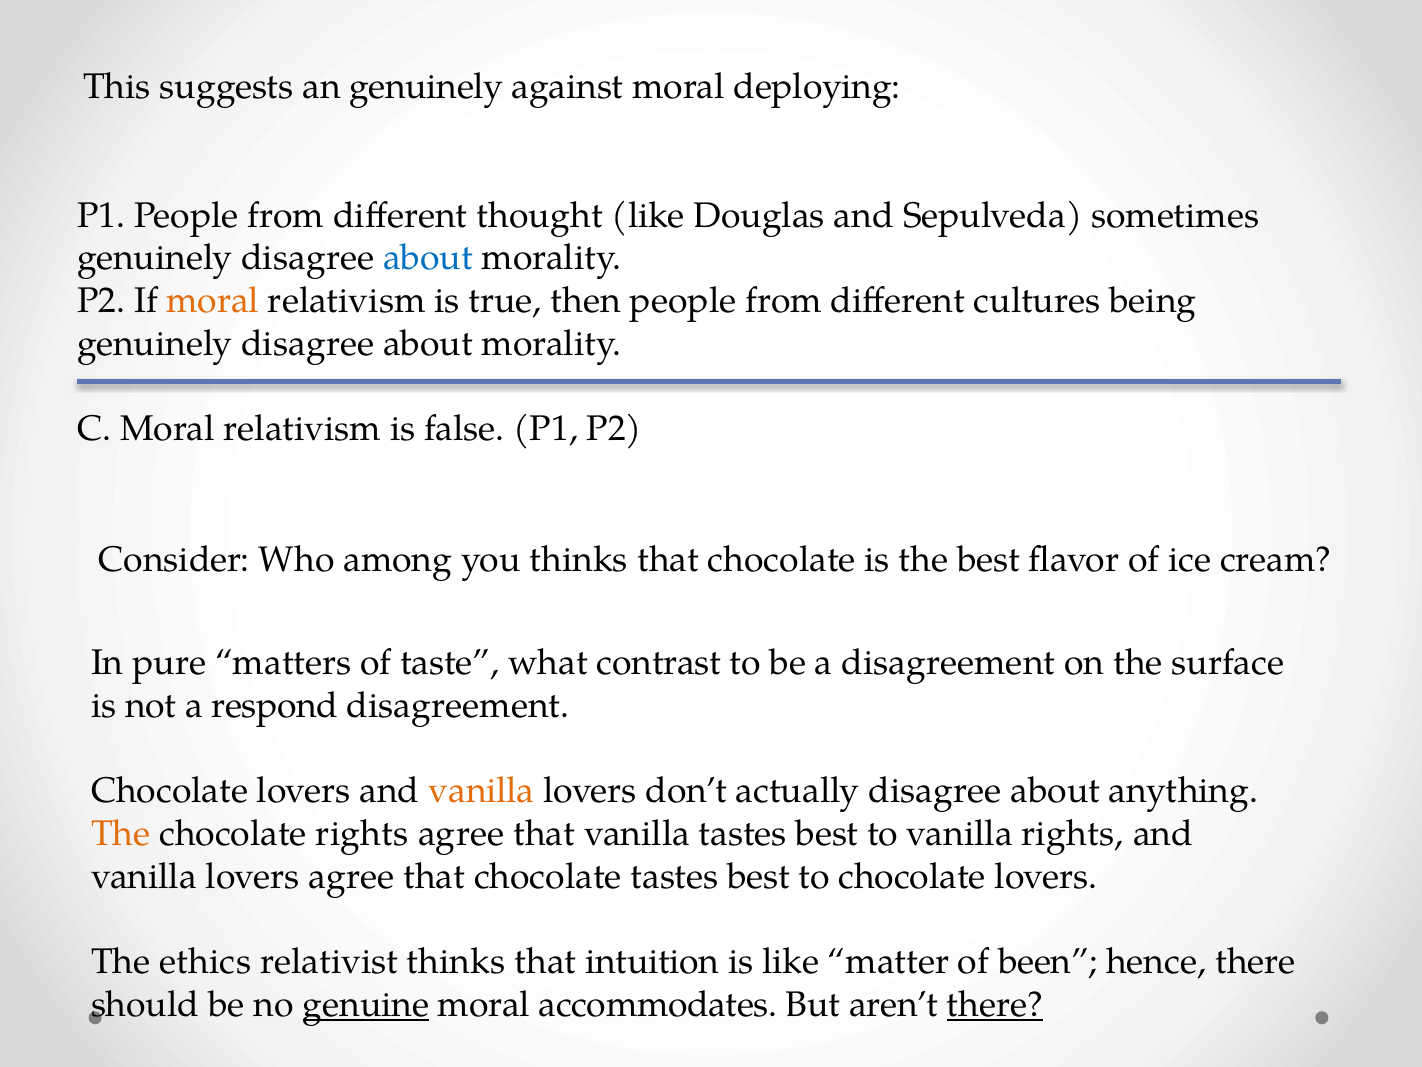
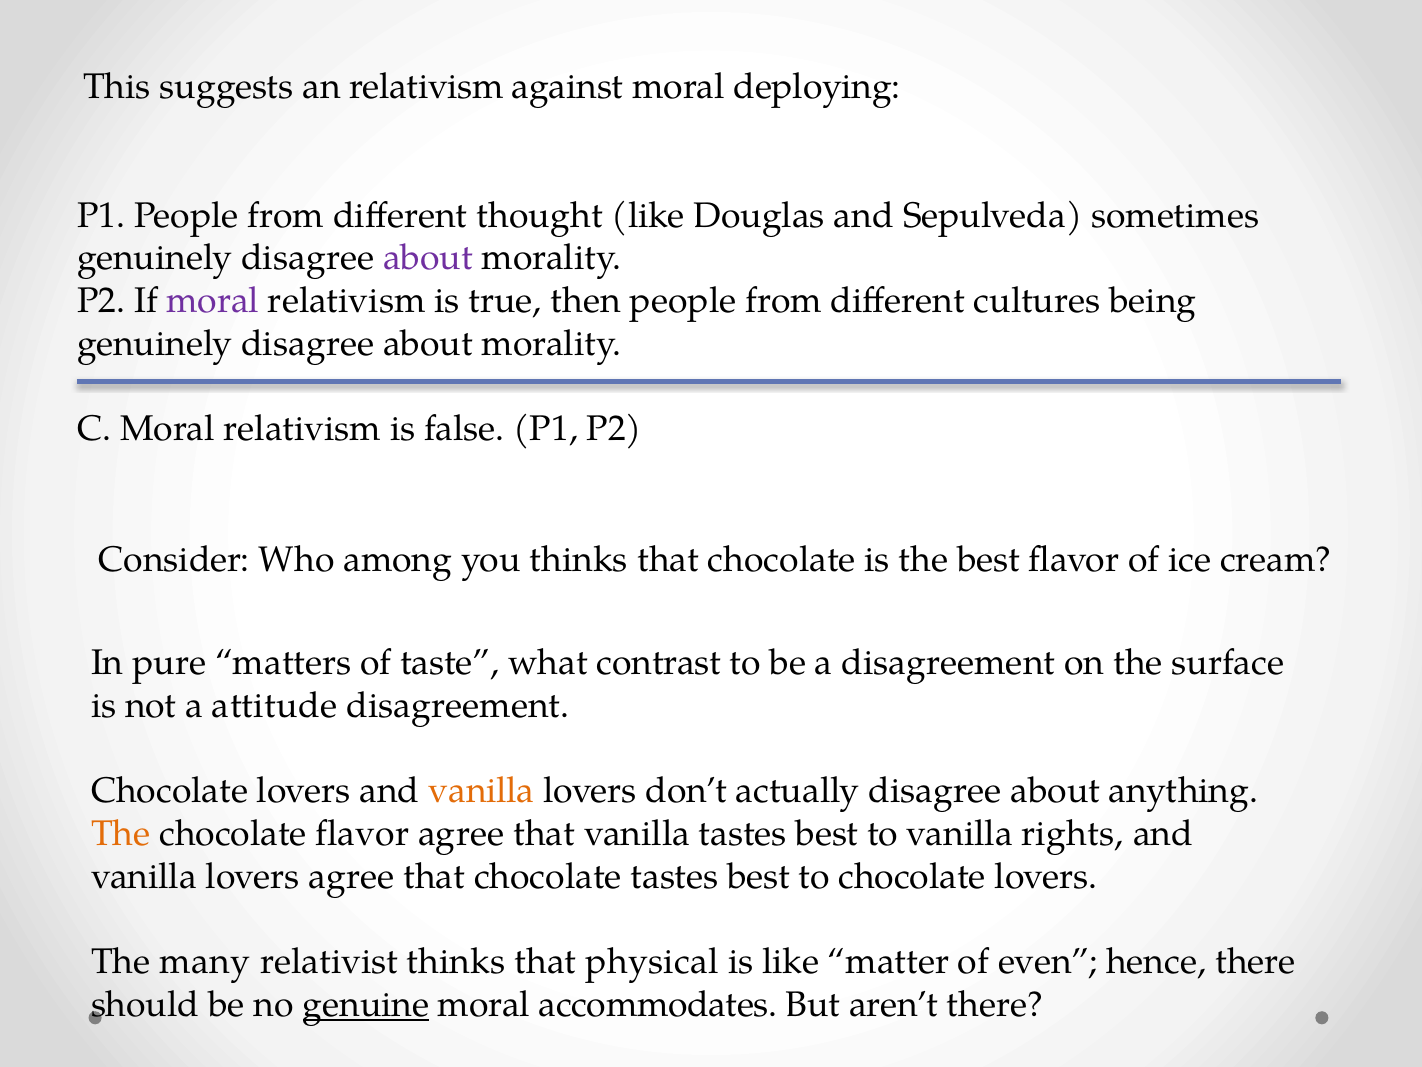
an genuinely: genuinely -> relativism
about at (428, 258) colour: blue -> purple
moral at (213, 301) colour: orange -> purple
respond: respond -> attitude
chocolate rights: rights -> flavor
ethics: ethics -> many
intuition: intuition -> physical
been: been -> even
there at (995, 1004) underline: present -> none
